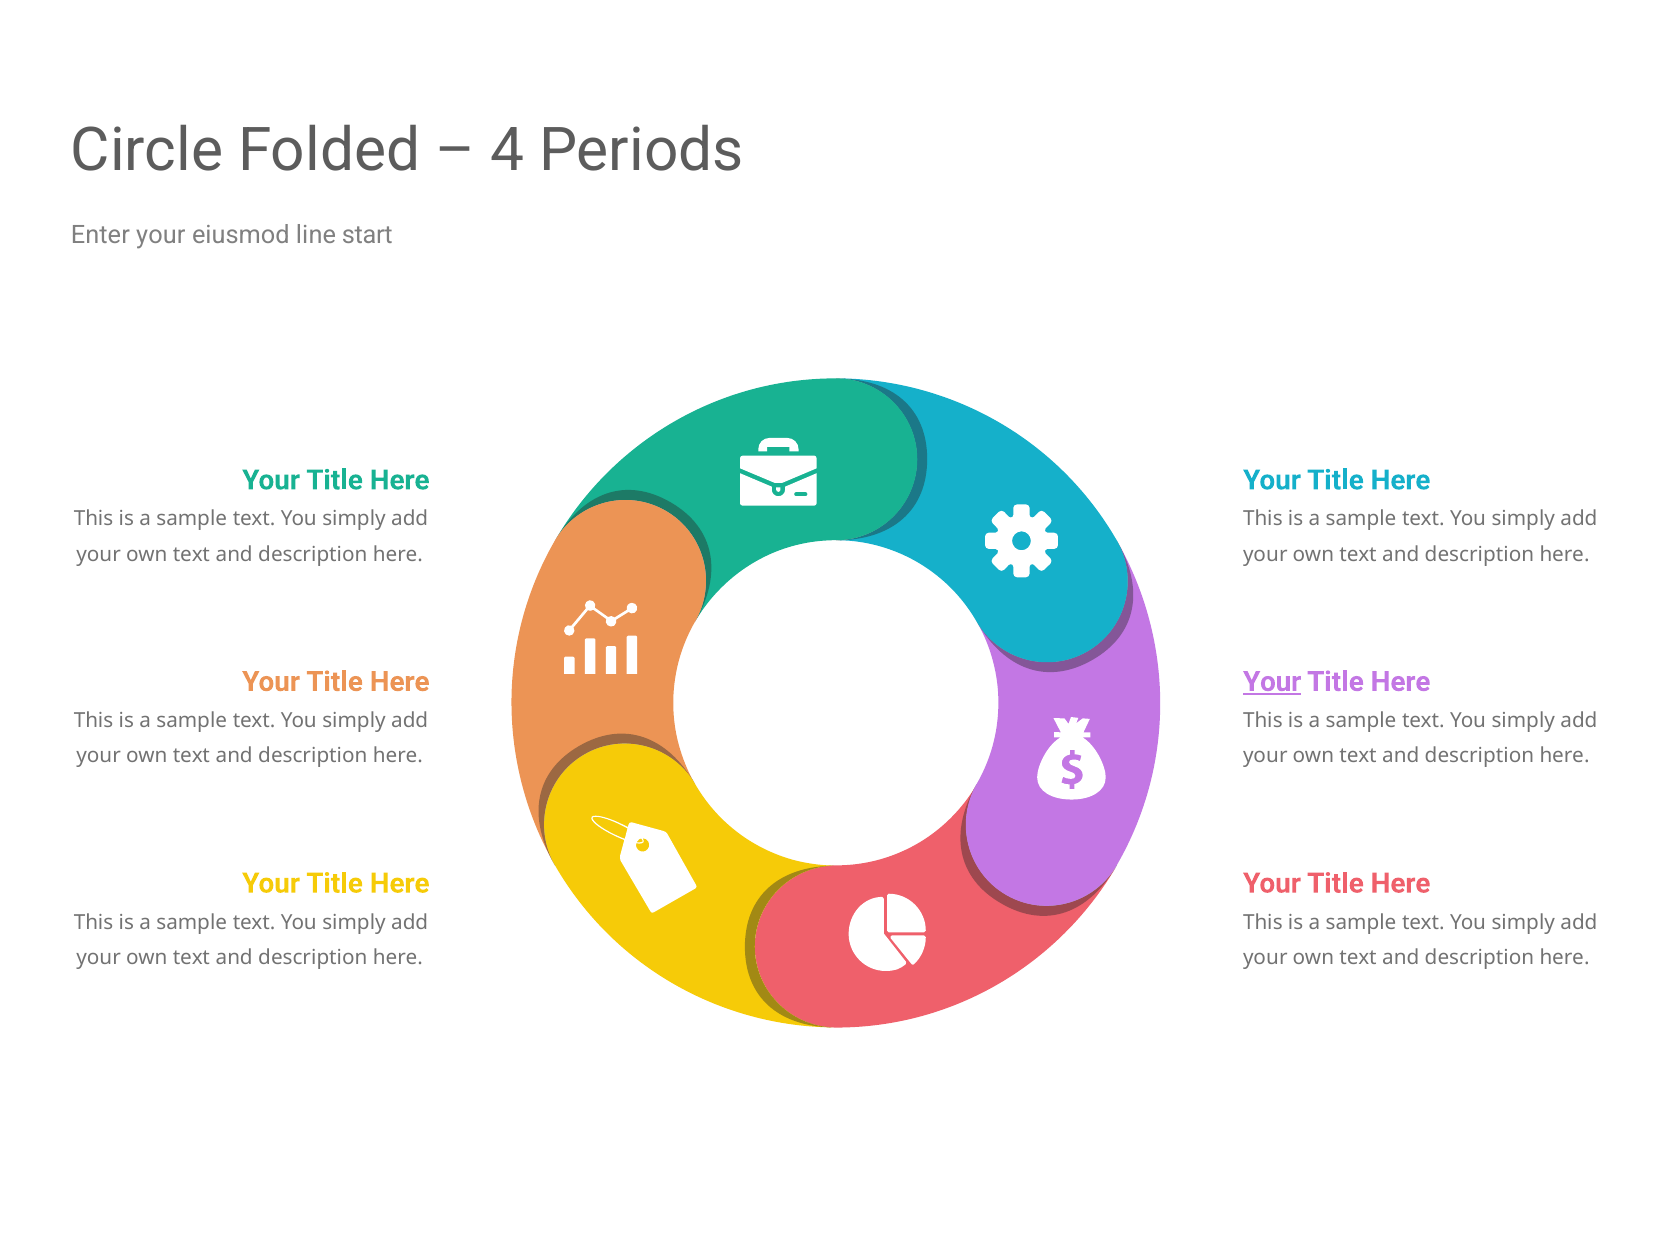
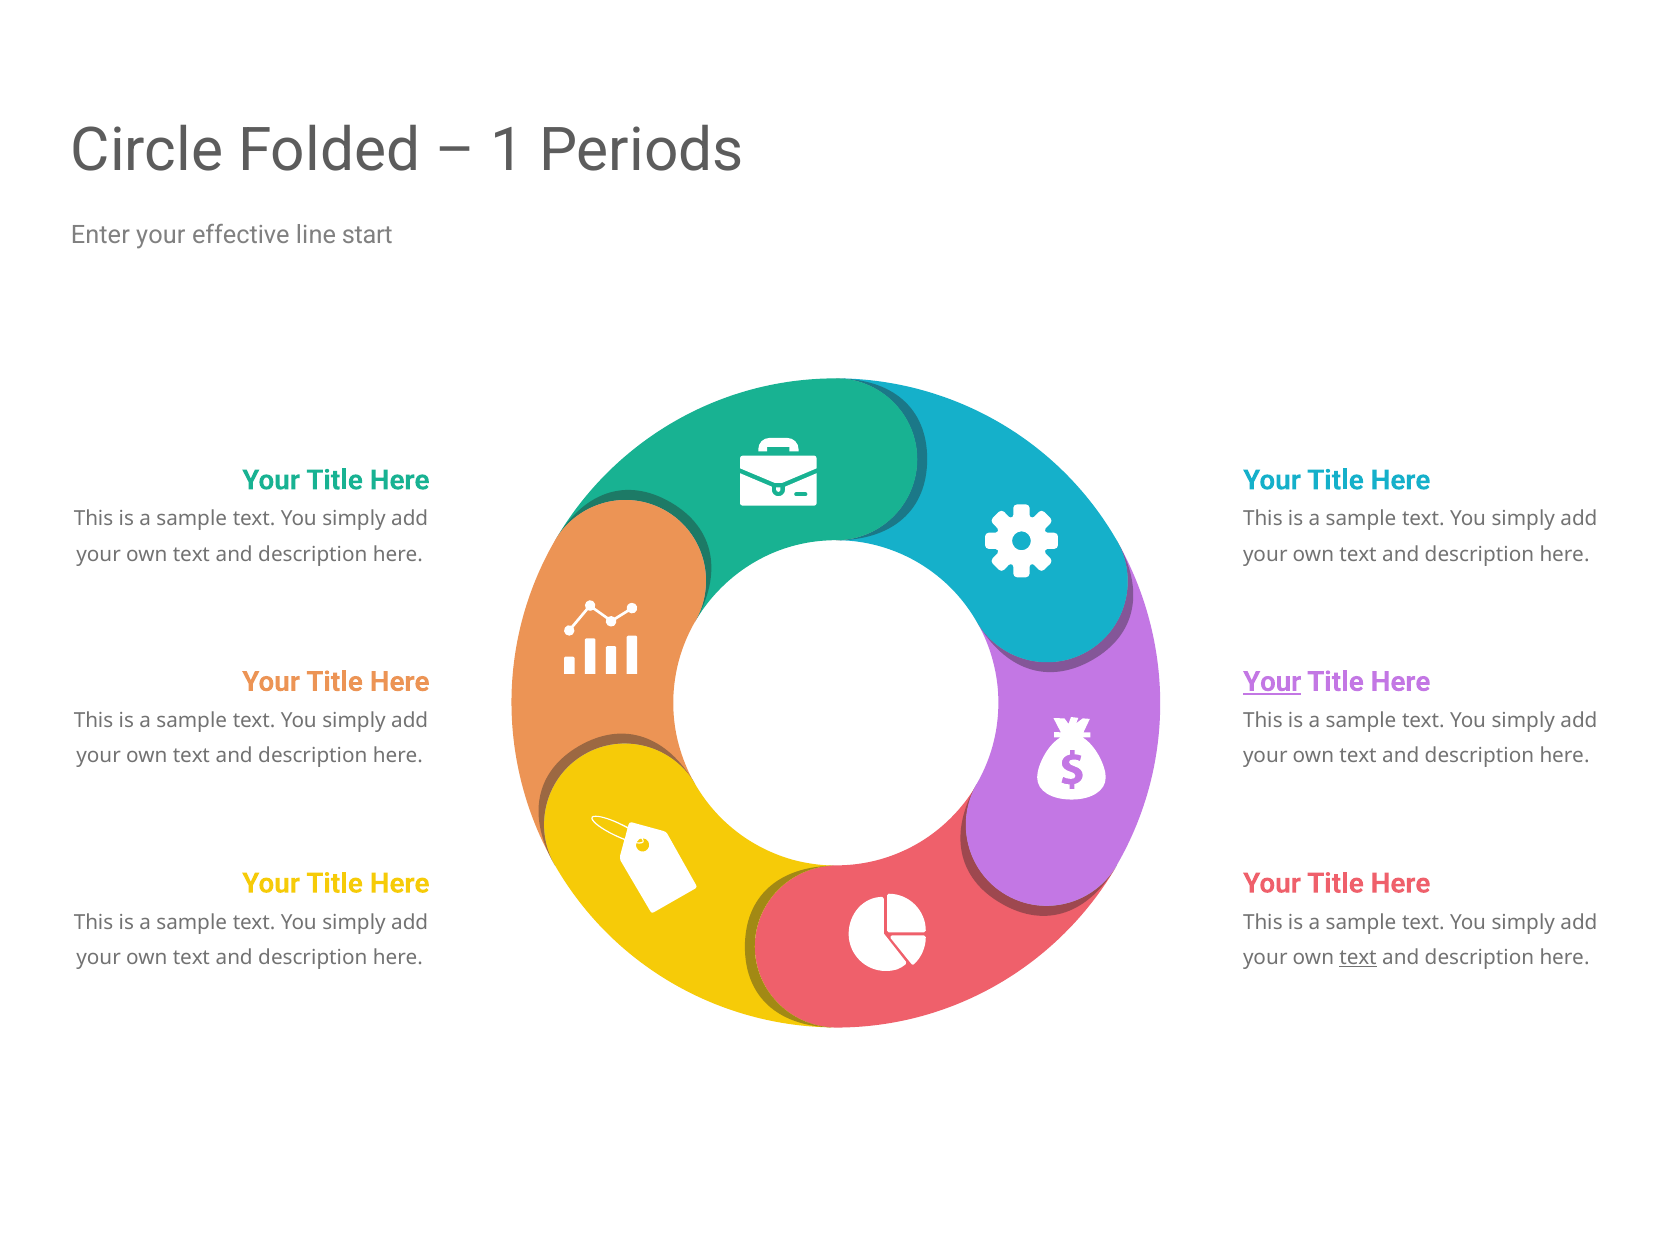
4: 4 -> 1
eiusmod: eiusmod -> effective
text at (1358, 957) underline: none -> present
